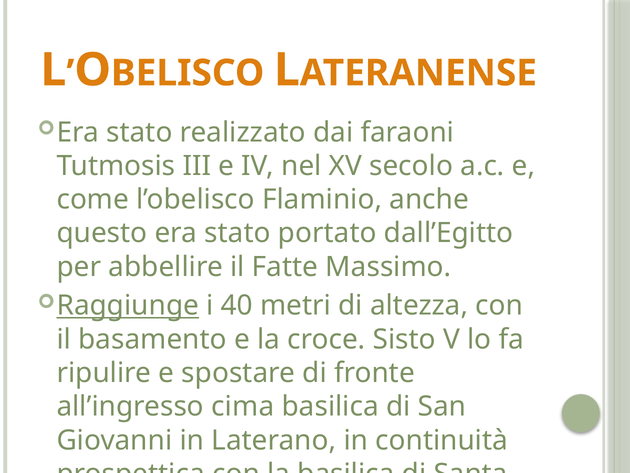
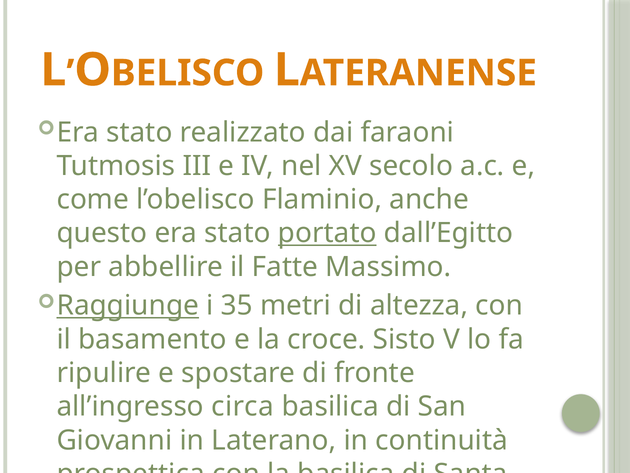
portato underline: none -> present
40: 40 -> 35
cima: cima -> circa
